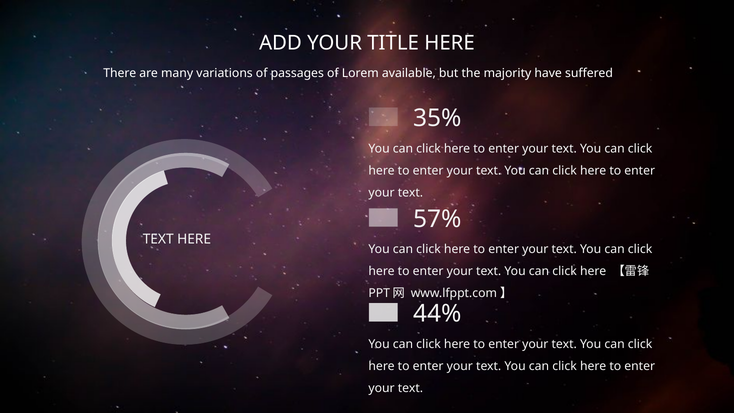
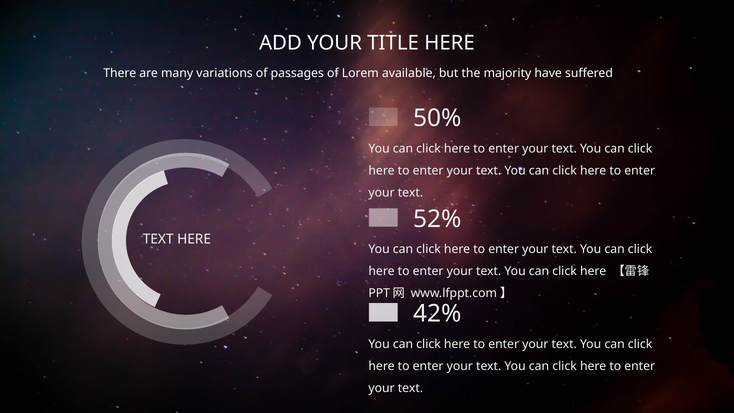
35%: 35% -> 50%
57%: 57% -> 52%
44%: 44% -> 42%
